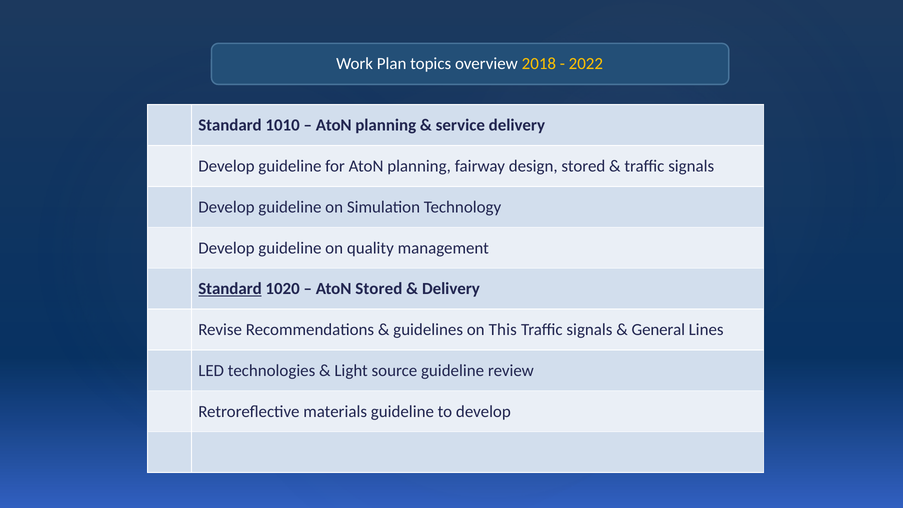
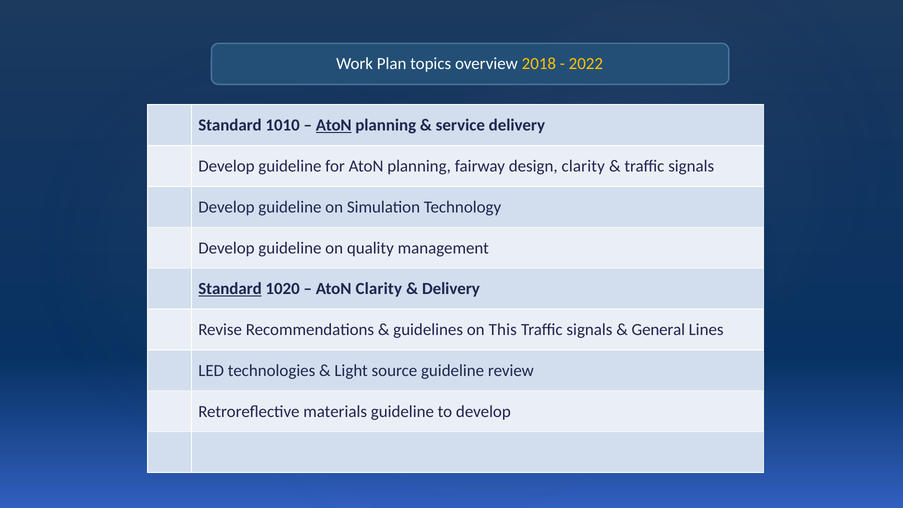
AtoN at (334, 125) underline: none -> present
design stored: stored -> clarity
AtoN Stored: Stored -> Clarity
